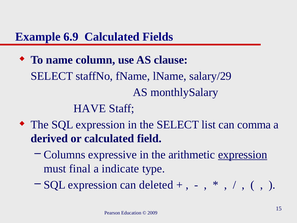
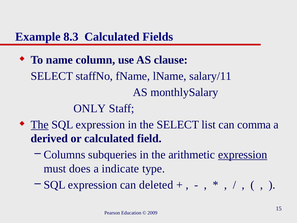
6.9: 6.9 -> 8.3
salary/29: salary/29 -> salary/11
HAVE: HAVE -> ONLY
The at (40, 125) underline: none -> present
expressive: expressive -> subqueries
final: final -> does
